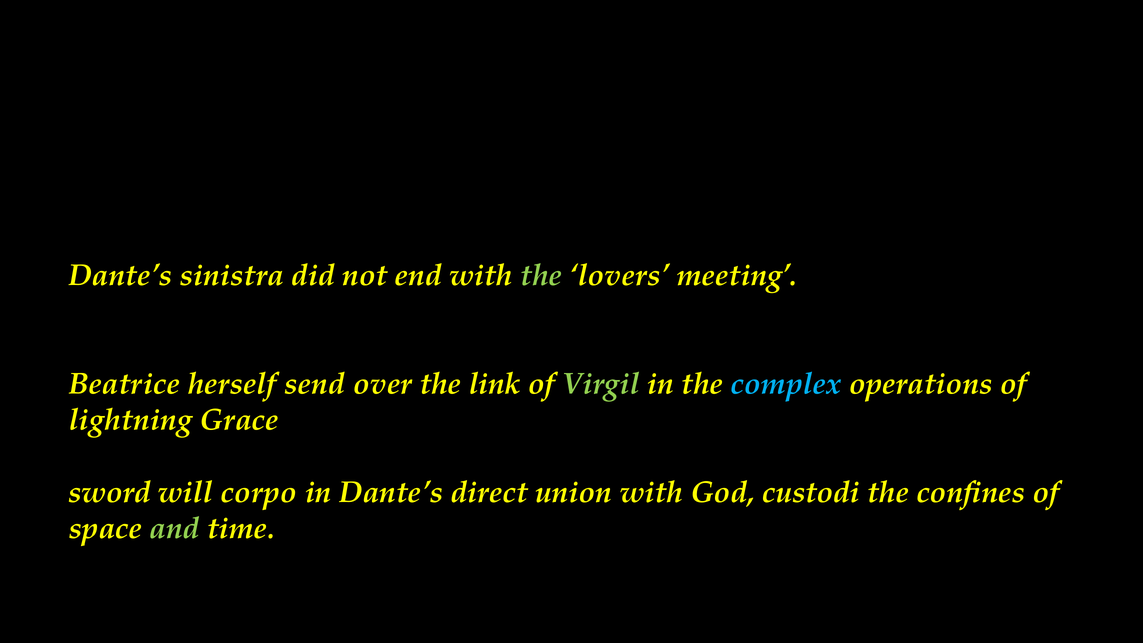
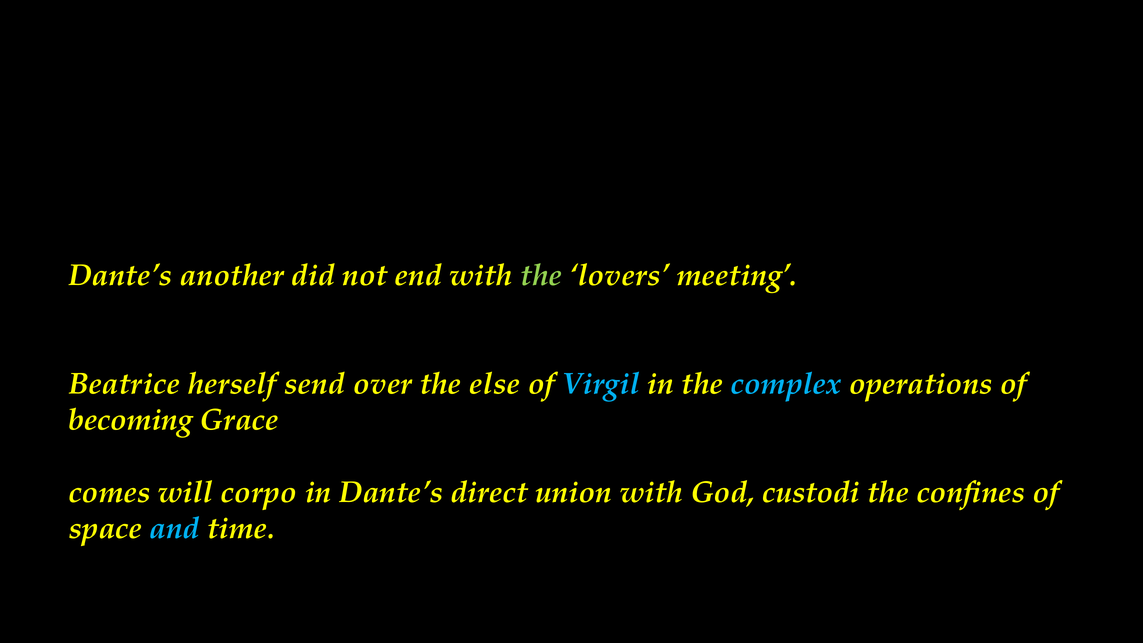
sinistra: sinistra -> another
link: link -> else
Virgil colour: light green -> light blue
lightning: lightning -> becoming
sword: sword -> comes
and colour: light green -> light blue
